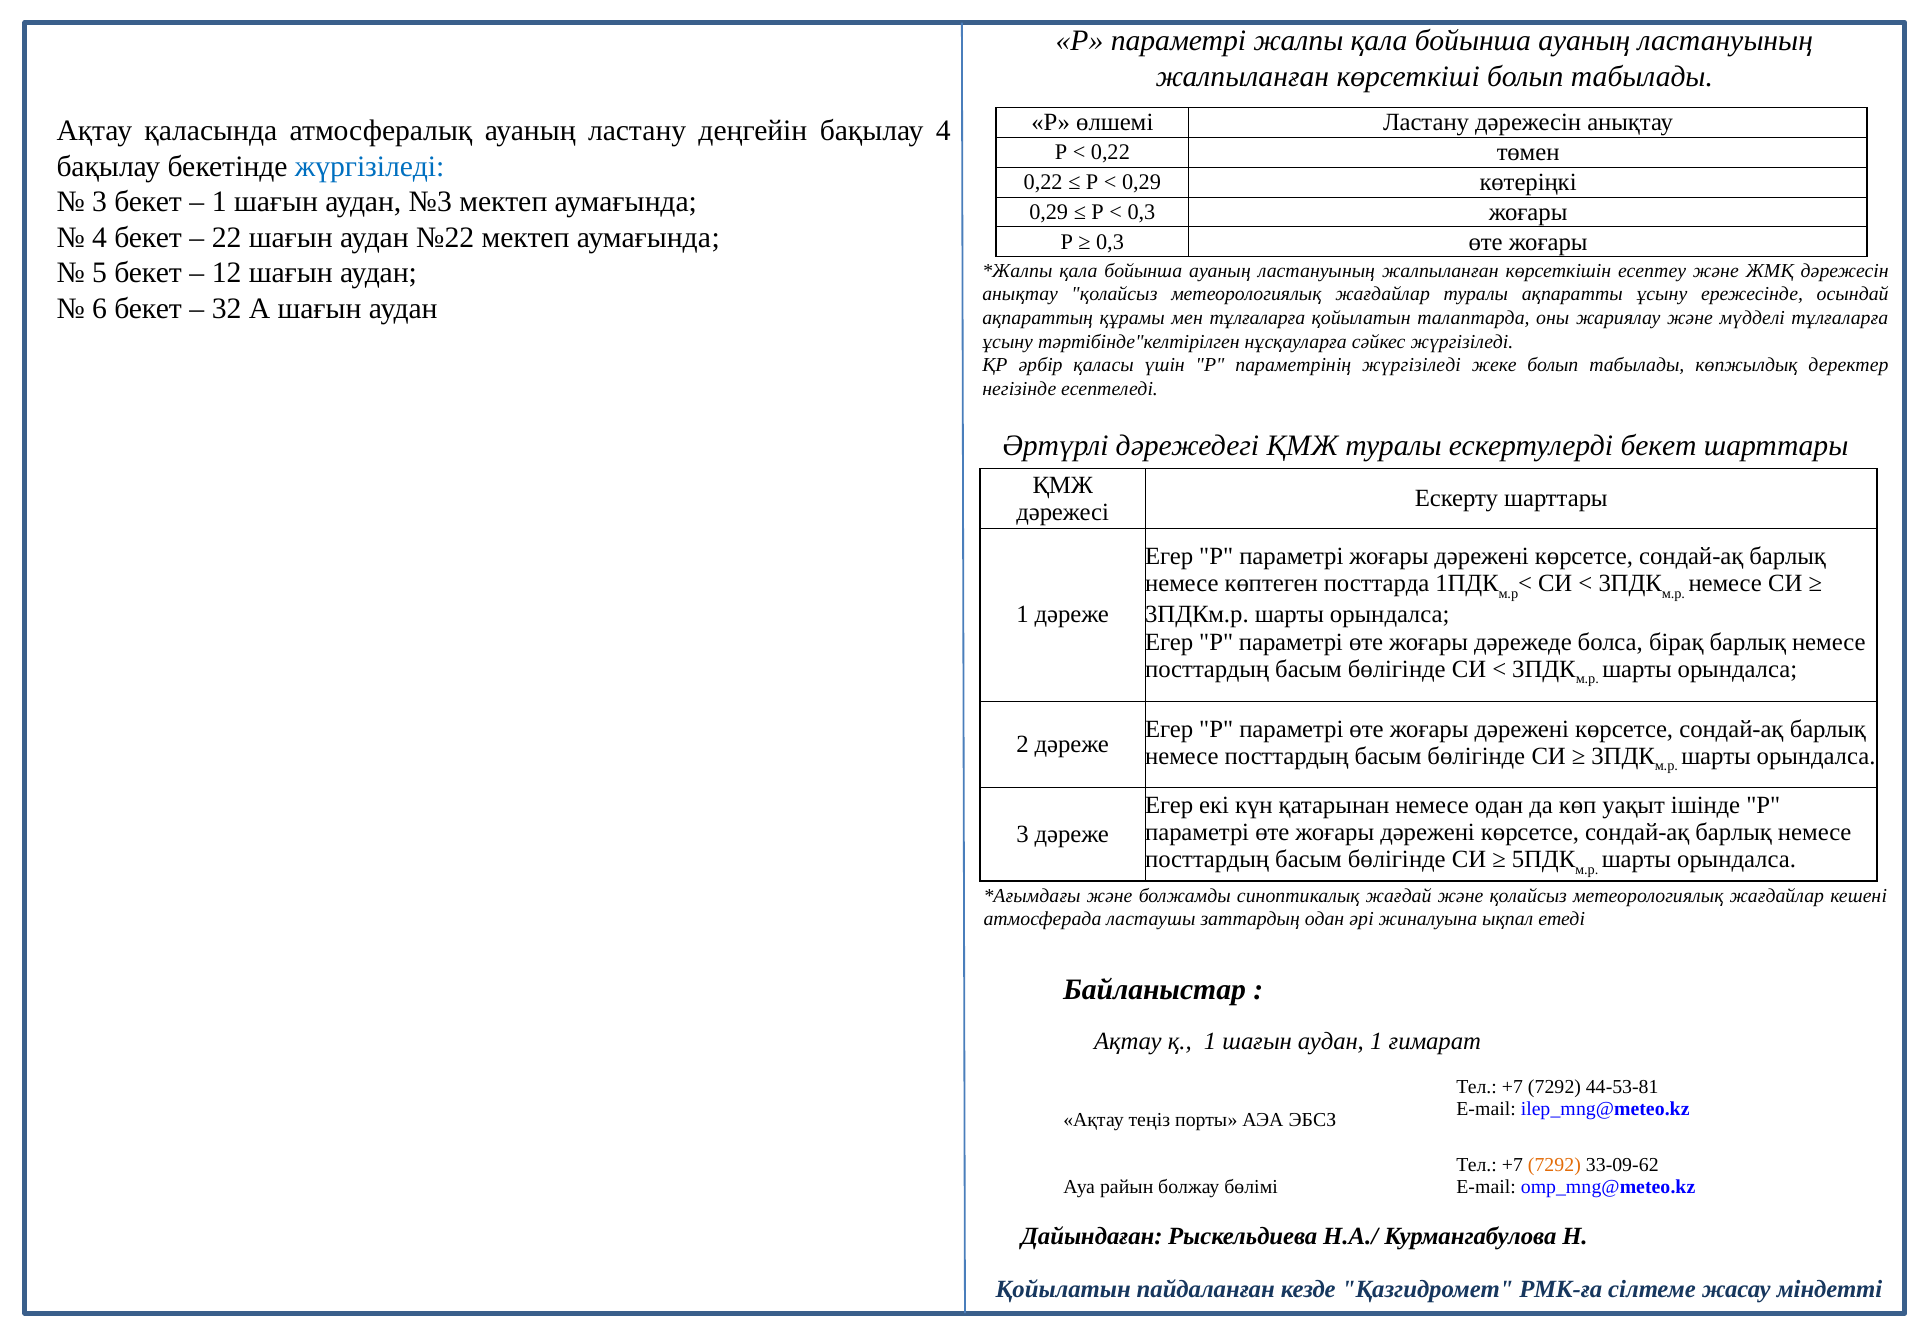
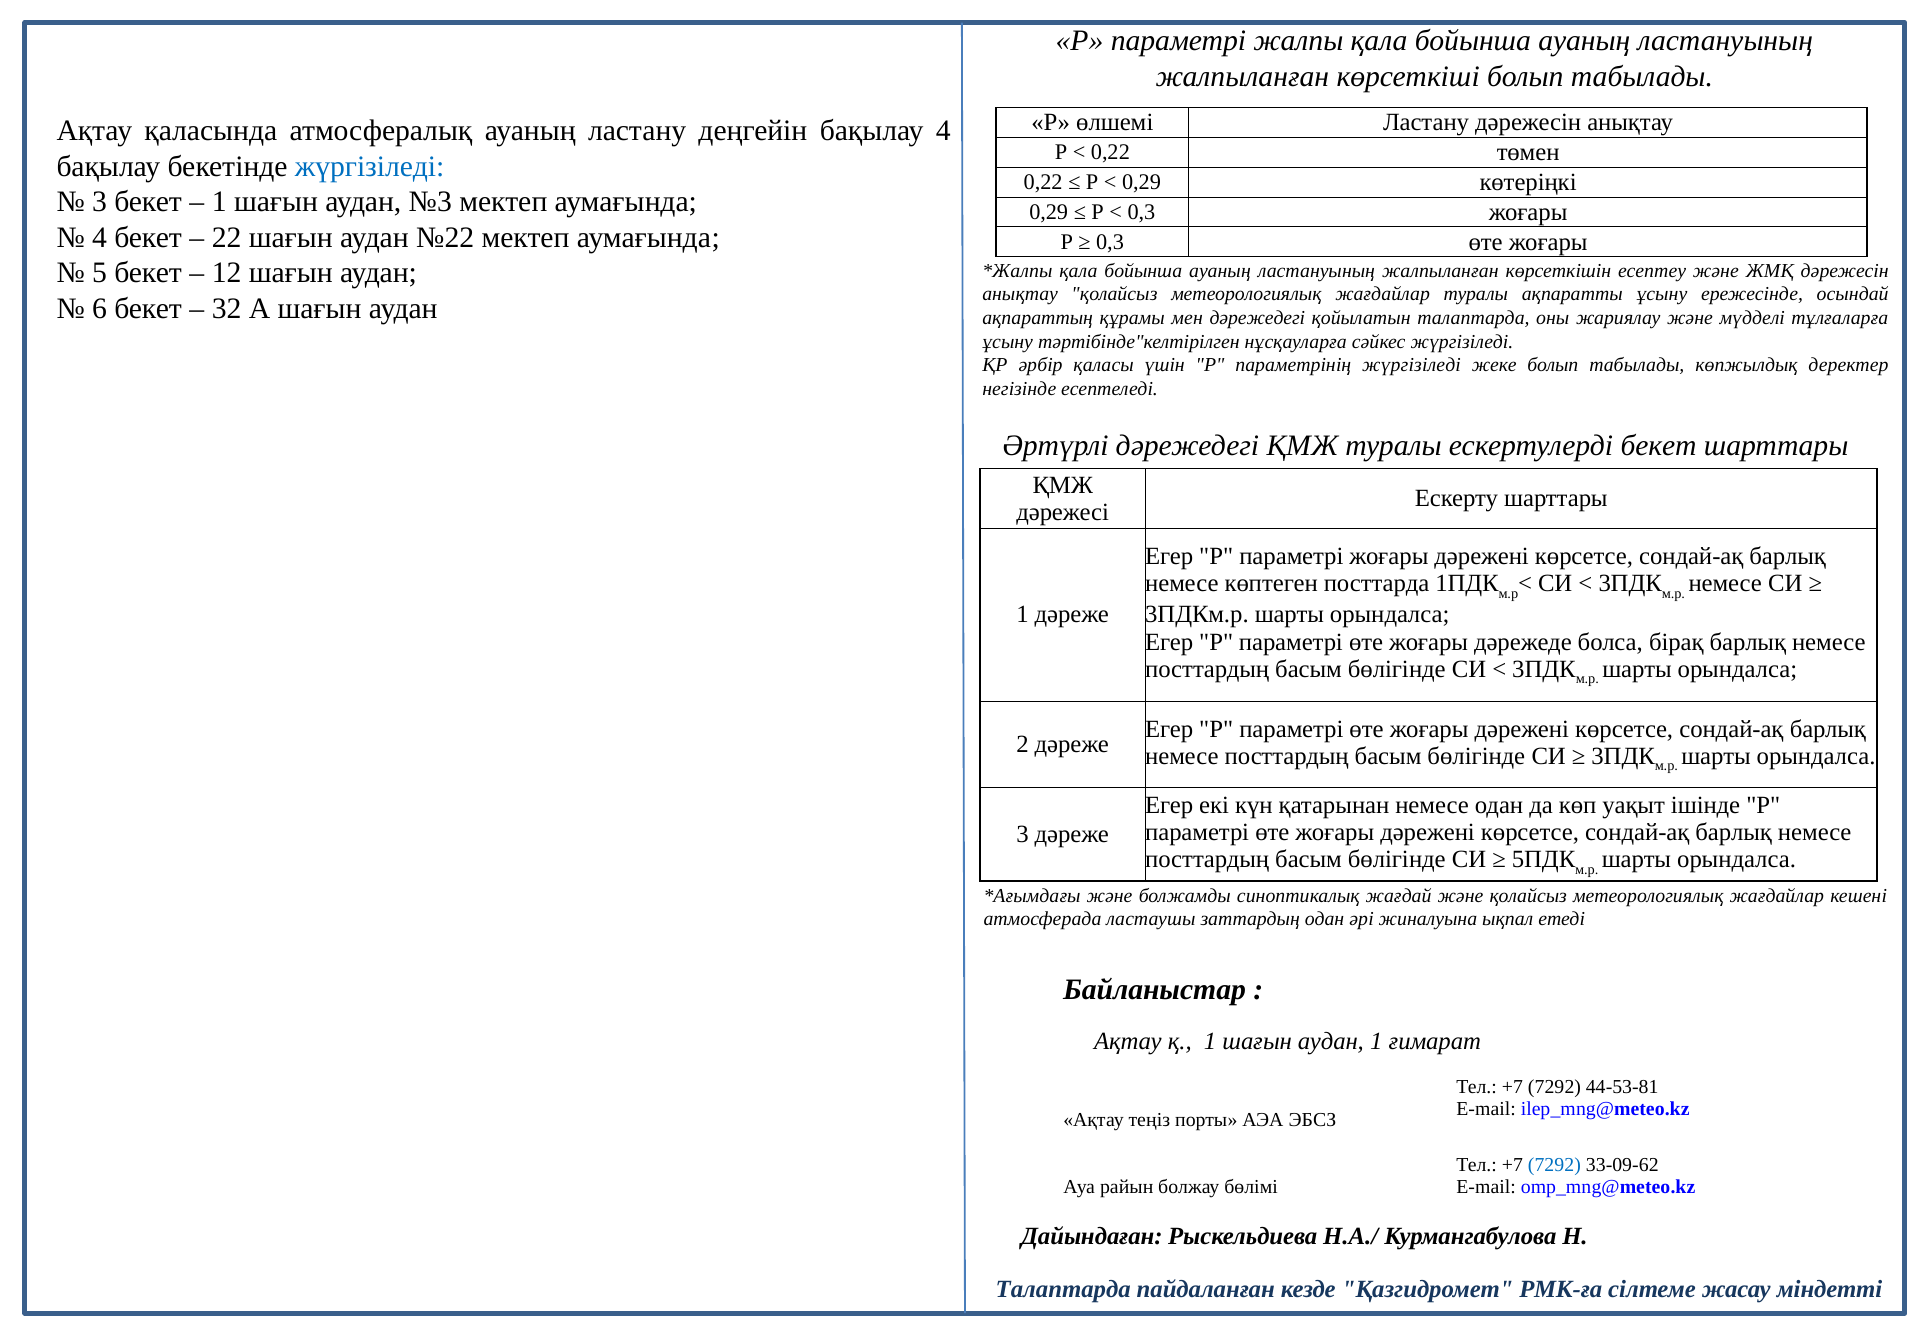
мен тұлғаларға: тұлғаларға -> дәрежедегі
7292 at (1554, 1166) colour: orange -> blue
Қойылатын at (1063, 1289): Қойылатын -> Талаптарда
